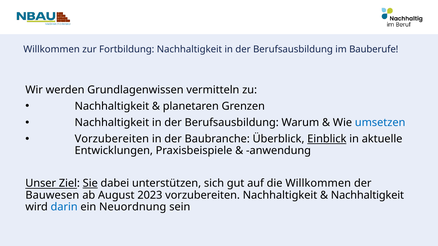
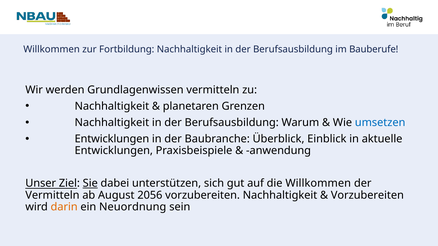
Vorzubereiten at (112, 139): Vorzubereiten -> Entwicklungen
Einblick underline: present -> none
Bauwesen at (52, 195): Bauwesen -> Vermitteln
2023: 2023 -> 2056
Nachhaltigkeit at (367, 195): Nachhaltigkeit -> Vorzubereiten
darin colour: blue -> orange
